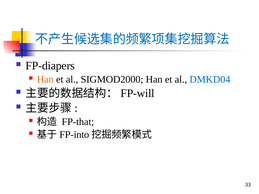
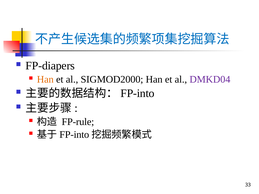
DMKD04 colour: blue -> purple
FP-will at (138, 93): FP-will -> FP-into
FP-that: FP-that -> FP-rule
